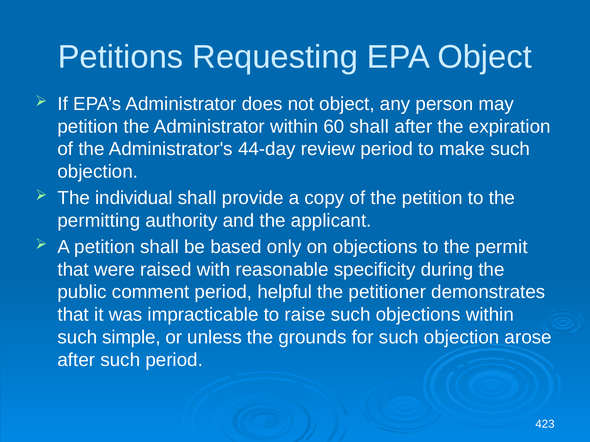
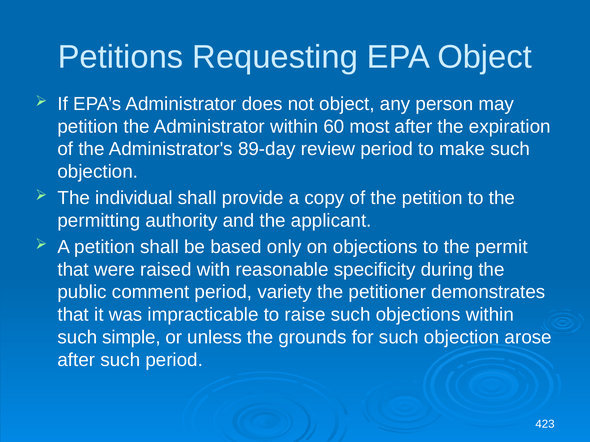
60 shall: shall -> most
44-day: 44-day -> 89-day
helpful: helpful -> variety
